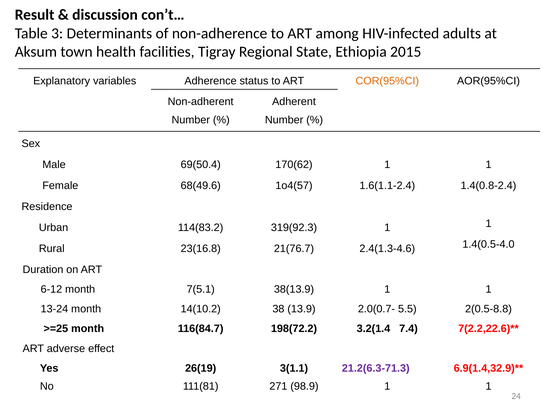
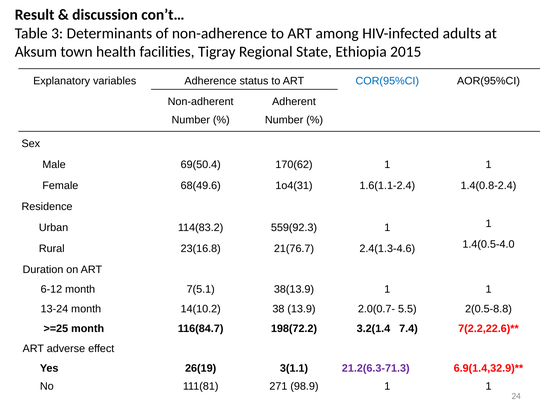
COR(95%CI colour: orange -> blue
1o4(57: 1o4(57 -> 1o4(31
319(92.3: 319(92.3 -> 559(92.3
